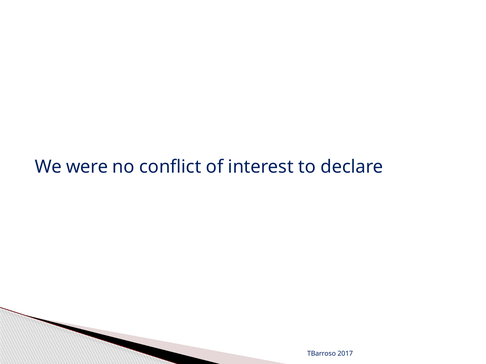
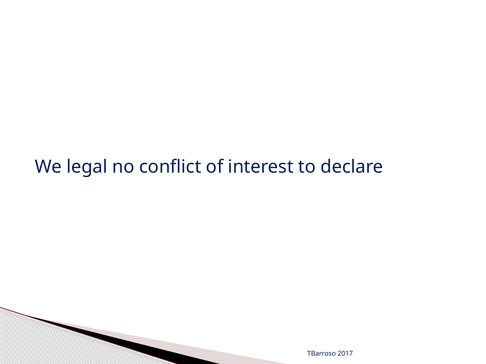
were: were -> legal
